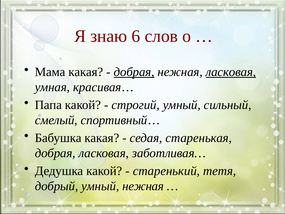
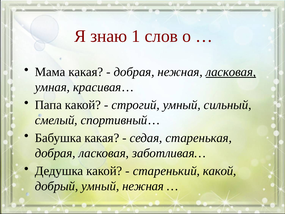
6: 6 -> 1
добрая at (134, 72) underline: present -> none
старенький тетя: тетя -> какой
